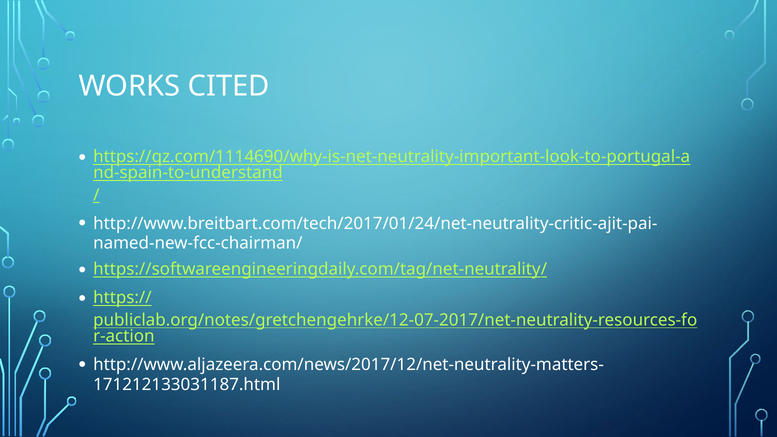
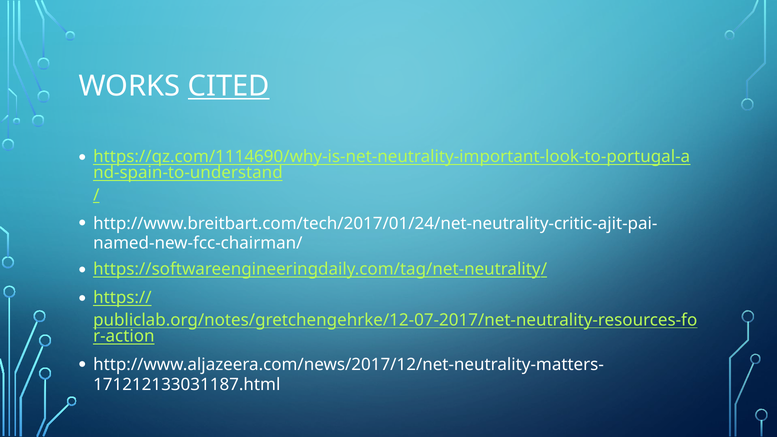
CITED underline: none -> present
